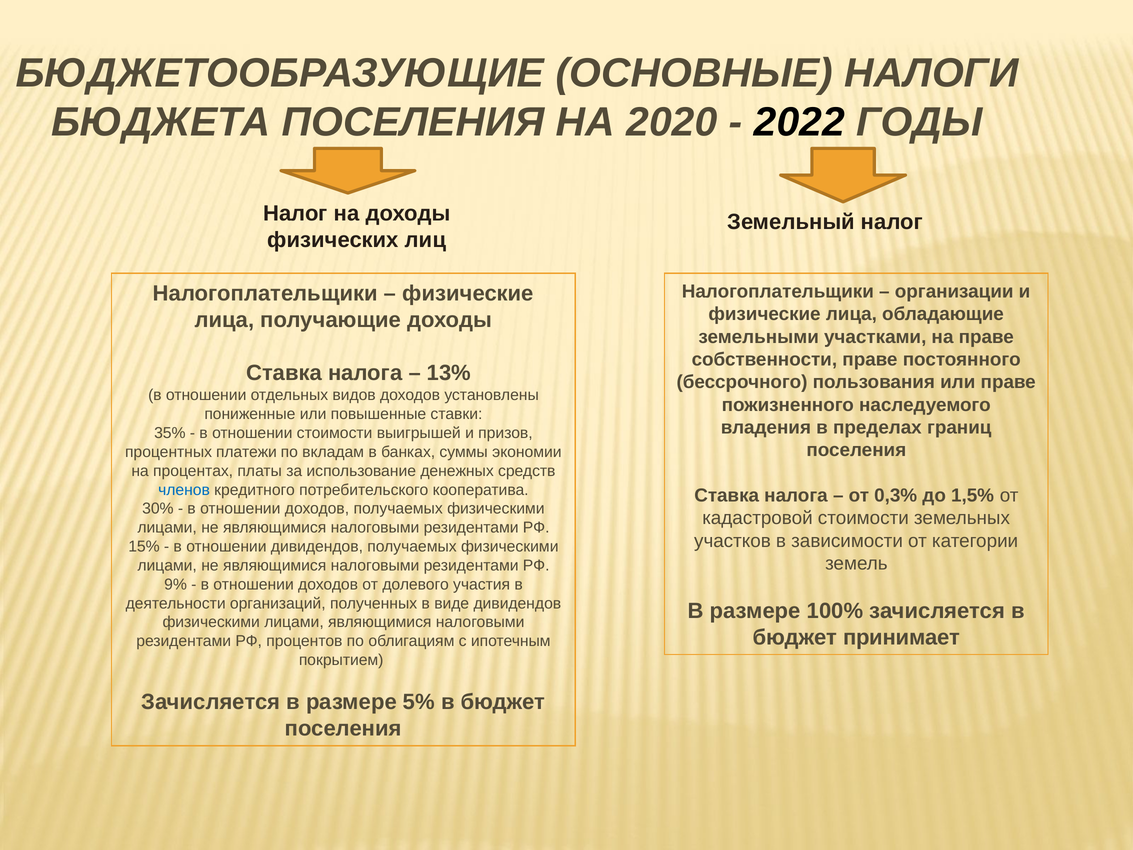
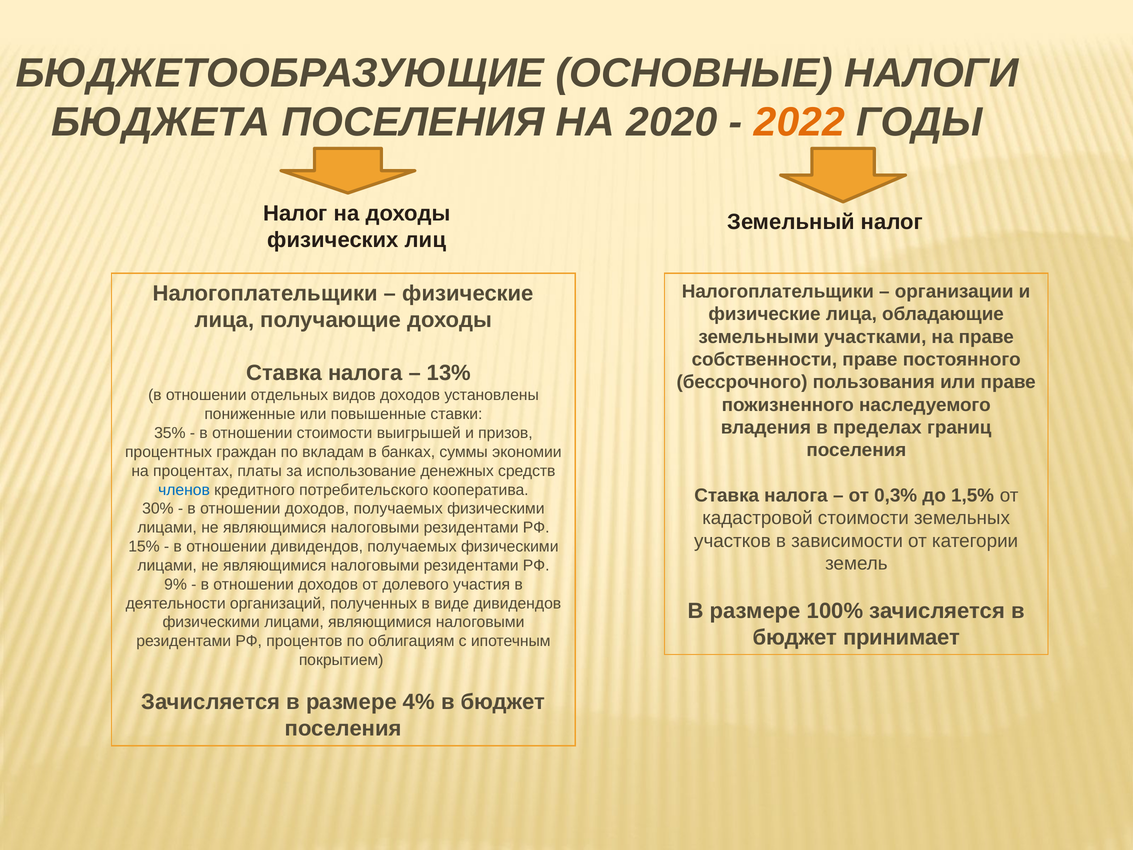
2022 colour: black -> orange
платежи: платежи -> граждан
5%: 5% -> 4%
